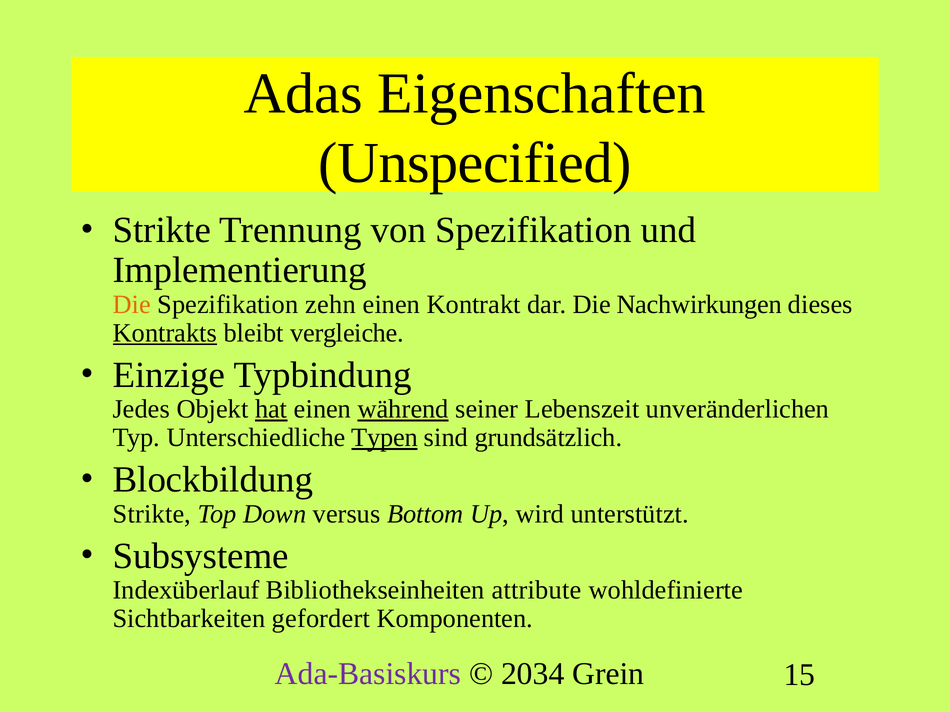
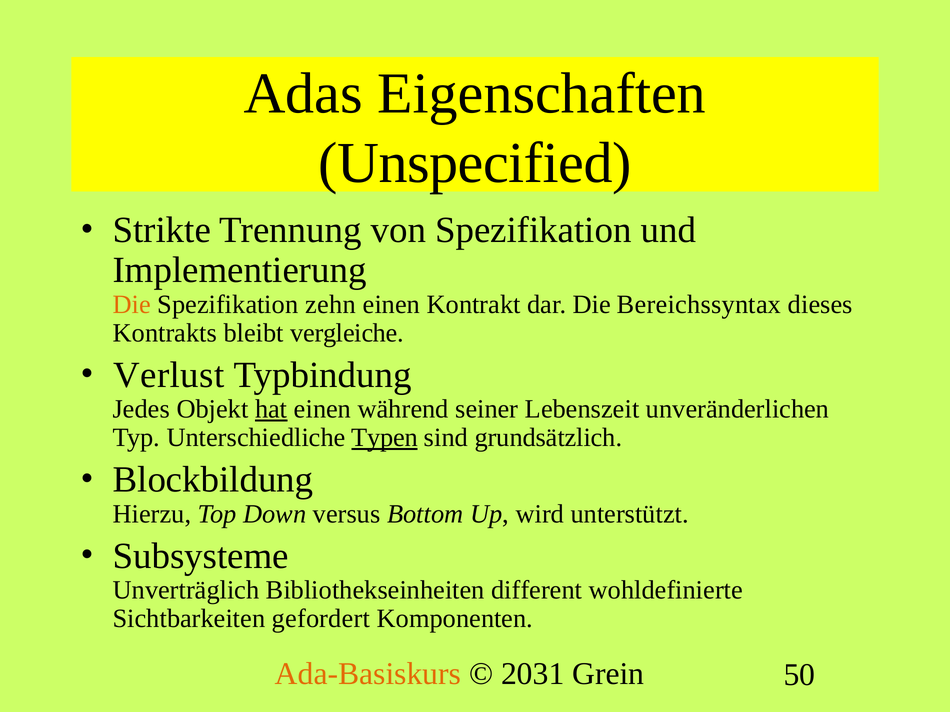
Nachwirkungen: Nachwirkungen -> Bereichssyntax
Kontrakts underline: present -> none
Einzige: Einzige -> Verlust
während underline: present -> none
Strikte at (152, 514): Strikte -> Hierzu
Indexüberlauf: Indexüberlauf -> Unverträglich
attribute: attribute -> different
Ada-Basiskurs colour: purple -> orange
2034: 2034 -> 2031
15: 15 -> 50
